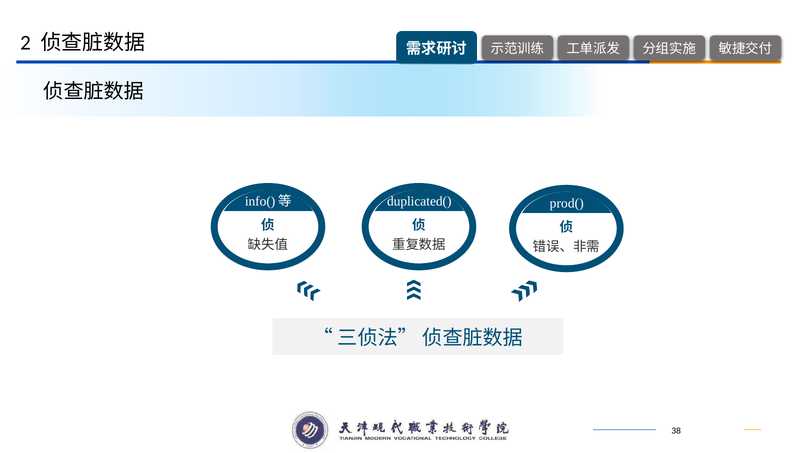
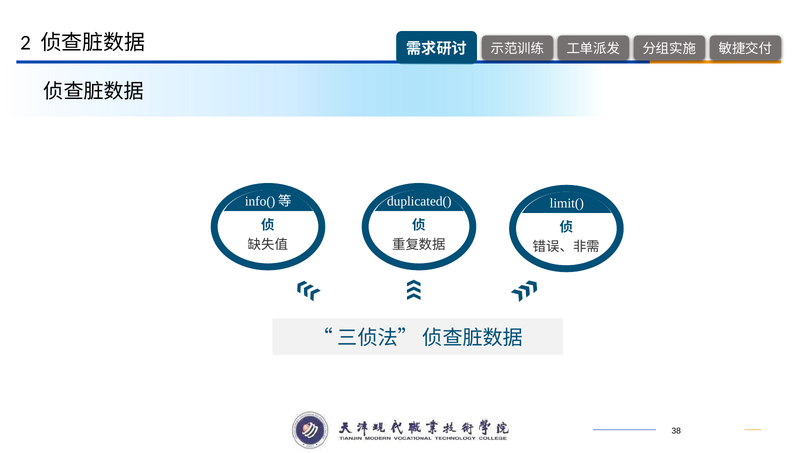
prod(: prod( -> limit(
